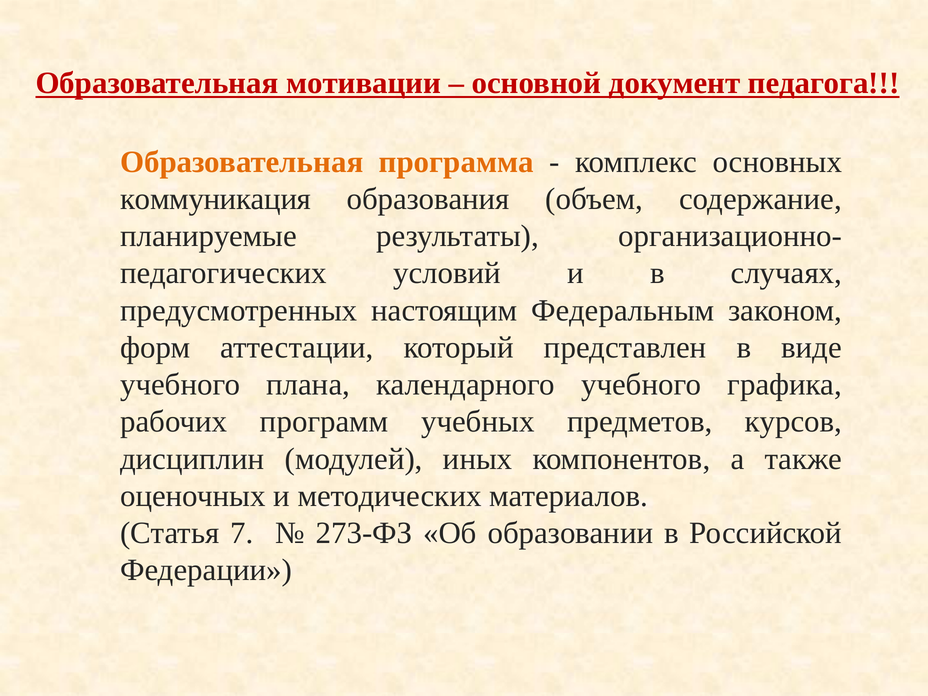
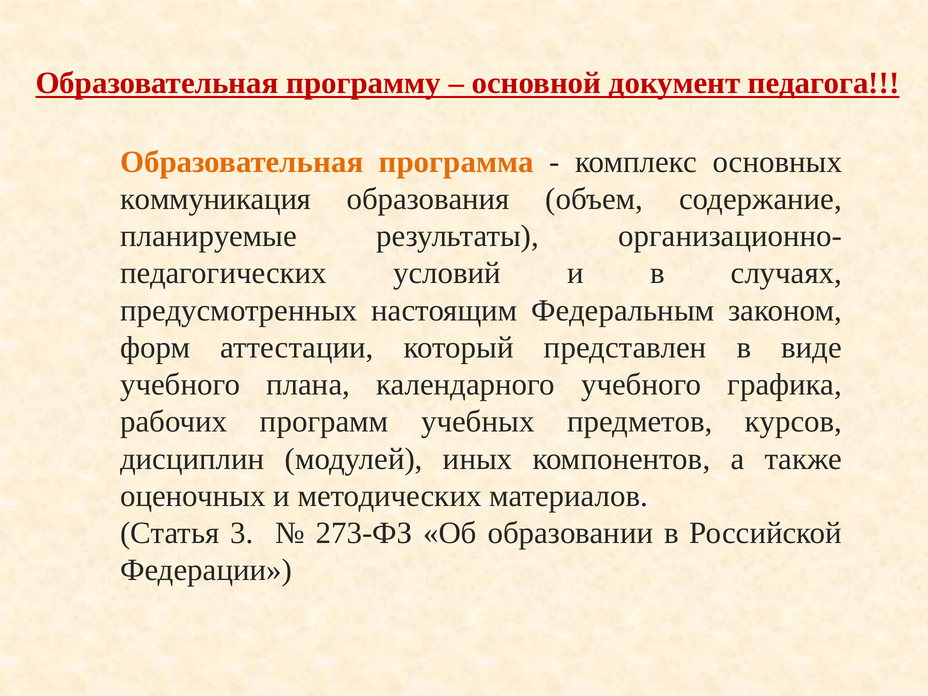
мотивации: мотивации -> программу
7: 7 -> 3
